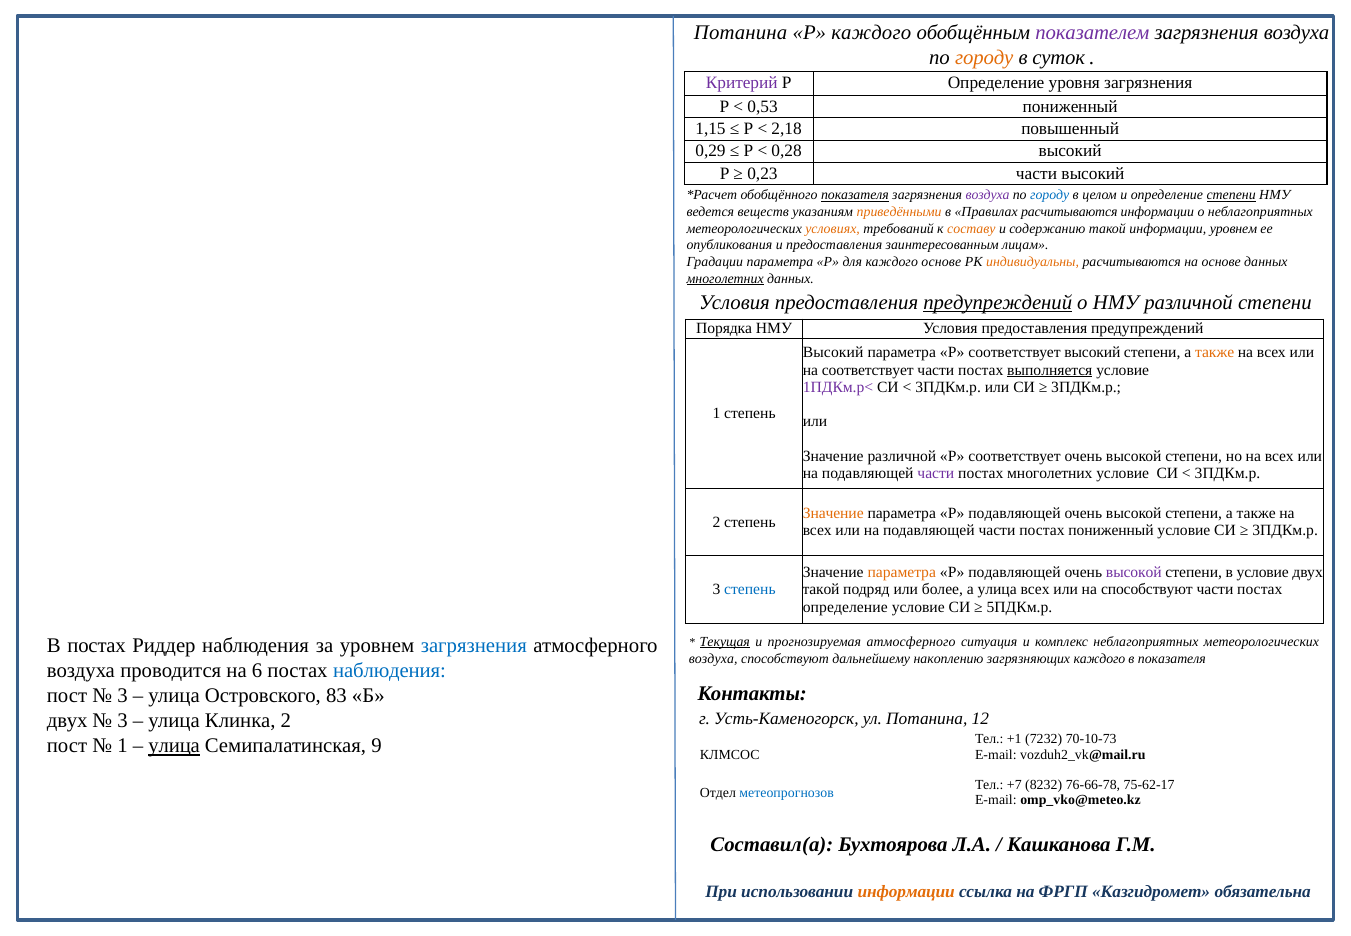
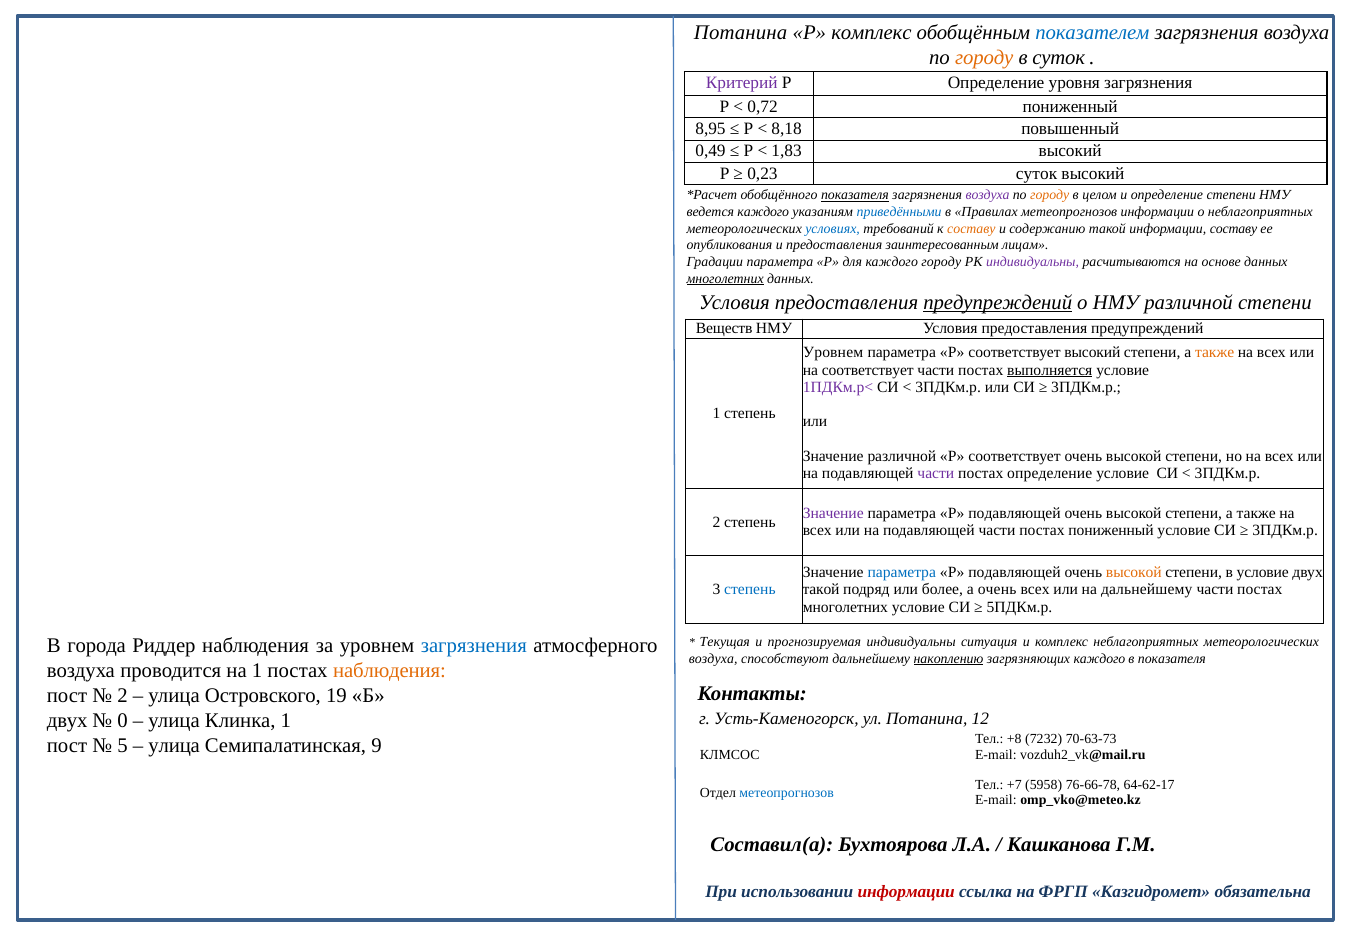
Р каждого: каждого -> комплекс
показателем colour: purple -> blue
0,53: 0,53 -> 0,72
1,15: 1,15 -> 8,95
2,18: 2,18 -> 8,18
0,29: 0,29 -> 0,49
0,28: 0,28 -> 1,83
0,23 части: части -> суток
городу at (1050, 195) colour: blue -> orange
степени at (1231, 195) underline: present -> none
ведется веществ: веществ -> каждого
приведёнными colour: orange -> blue
Правилах расчитываются: расчитываются -> метеопрогнозов
условиях colour: orange -> blue
информации уровнем: уровнем -> составу
каждого основе: основе -> городу
индивидуальны at (1033, 262) colour: orange -> purple
Порядка: Порядка -> Веществ
Высокий at (833, 352): Высокий -> Уровнем
постах многолетних: многолетних -> определение
Значение at (833, 513) colour: orange -> purple
параметра at (902, 572) colour: orange -> blue
высокой at (1134, 572) colour: purple -> orange
а улица: улица -> очень
на способствуют: способствуют -> дальнейшему
определение at (845, 607): определение -> многолетних
В постах: постах -> города
Текущая underline: present -> none
прогнозируемая атмосферного: атмосферного -> индивидуальны
накоплению underline: none -> present
на 6: 6 -> 1
наблюдения at (390, 671) colour: blue -> orange
3 at (123, 696): 3 -> 2
83: 83 -> 19
3 at (123, 720): 3 -> 0
Клинка 2: 2 -> 1
+1: +1 -> +8
70-10-73: 70-10-73 -> 70-63-73
1 at (123, 745): 1 -> 5
улица at (174, 745) underline: present -> none
8232: 8232 -> 5958
75-62-17: 75-62-17 -> 64-62-17
информации at (906, 891) colour: orange -> red
